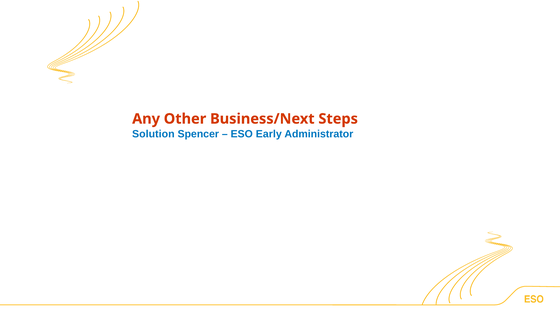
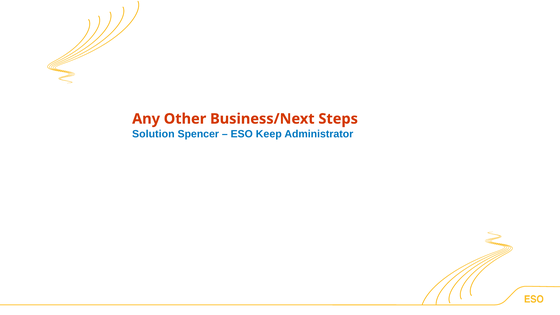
Early: Early -> Keep
